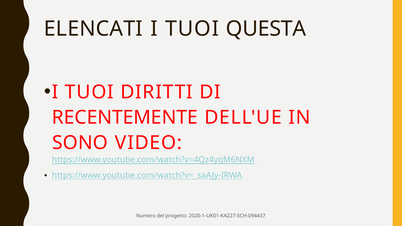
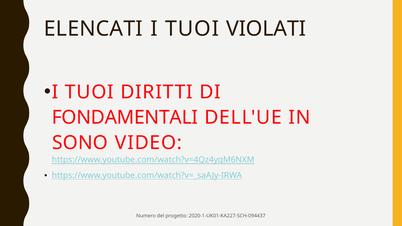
QUESTA: QUESTA -> VIOLATI
RECENTEMENTE: RECENTEMENTE -> FONDAMENTALI
